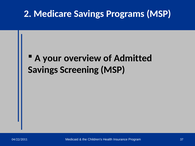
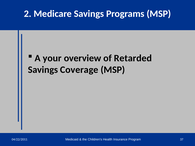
Admitted: Admitted -> Retarded
Screening: Screening -> Coverage
